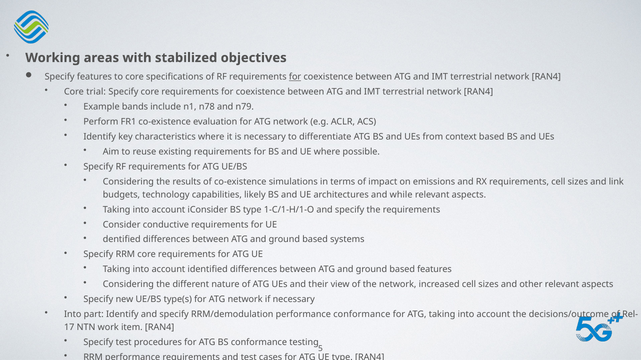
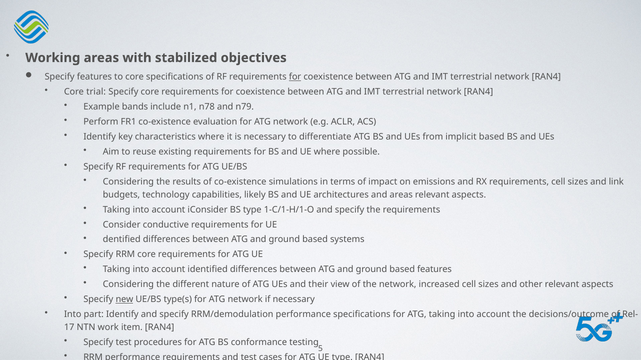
context: context -> implicit
and while: while -> areas
new underline: none -> present
performance conformance: conformance -> specifications
